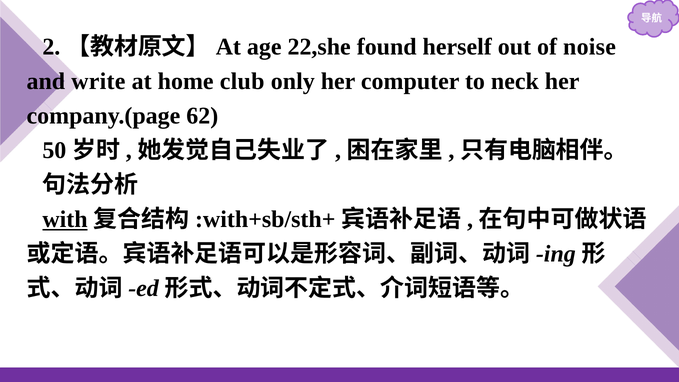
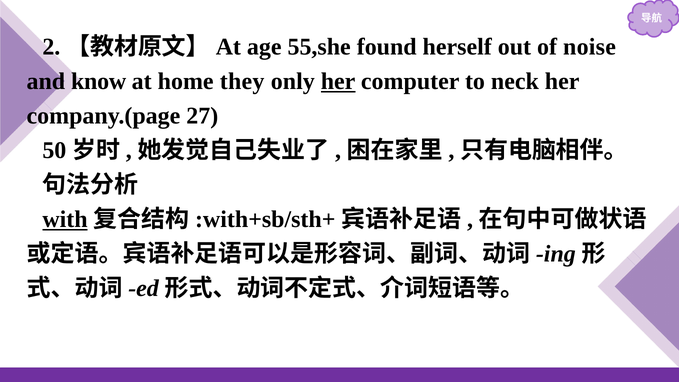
22,she: 22,she -> 55,she
write: write -> know
club: club -> they
her at (338, 81) underline: none -> present
62: 62 -> 27
